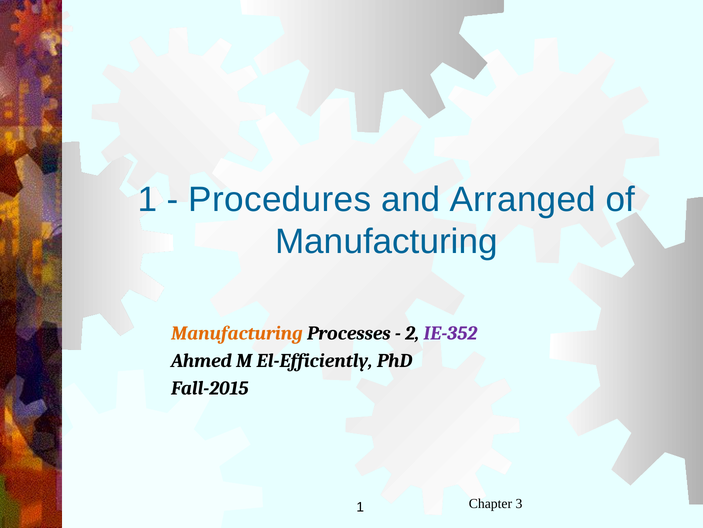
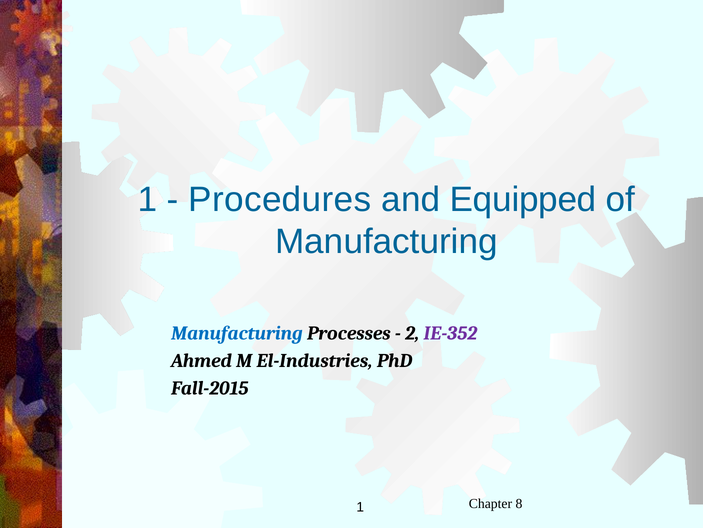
Arranged: Arranged -> Equipped
Manufacturing at (237, 333) colour: orange -> blue
El-Efficiently: El-Efficiently -> El-Industries
3: 3 -> 8
